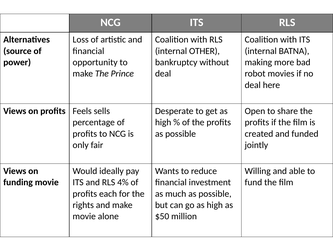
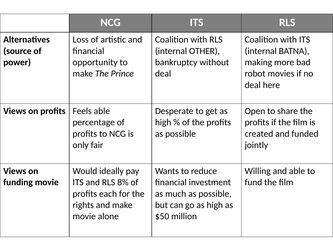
Feels sells: sells -> able
4%: 4% -> 8%
